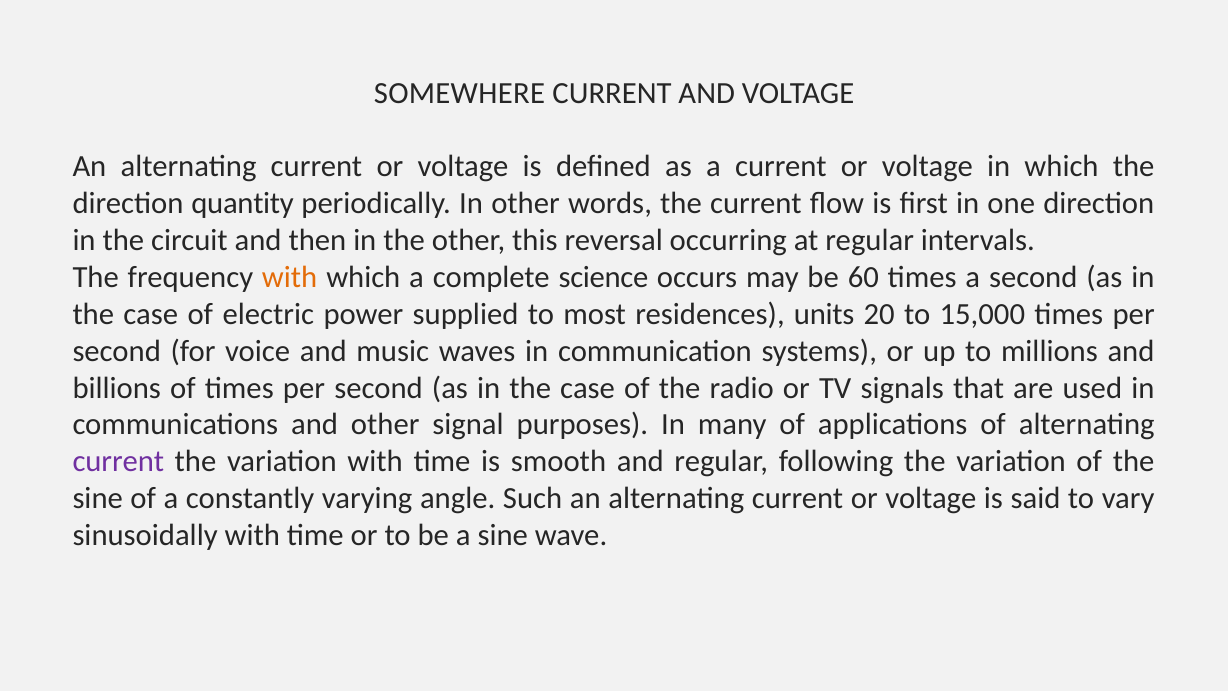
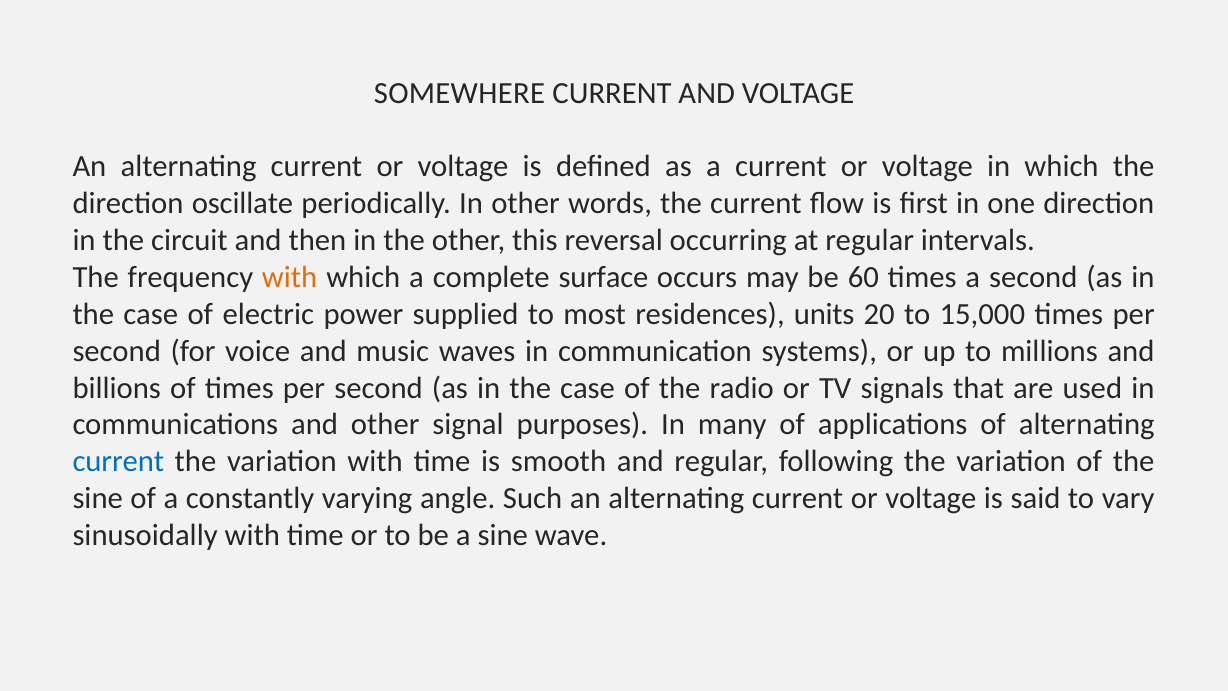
quantity: quantity -> oscillate
science: science -> surface
current at (118, 461) colour: purple -> blue
